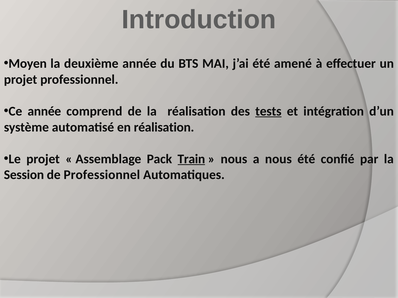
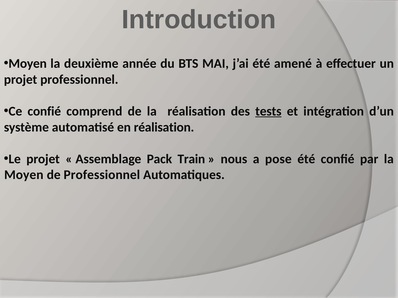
Ce année: année -> confié
Train underline: present -> none
a nous: nous -> pose
Session at (24, 175): Session -> Moyen
